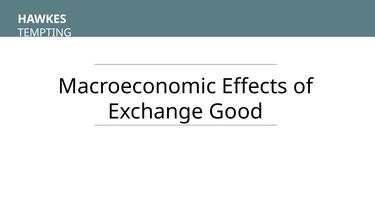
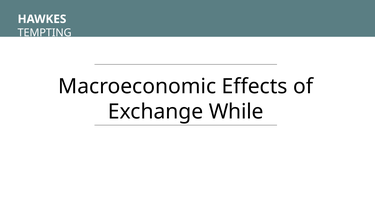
Good: Good -> While
